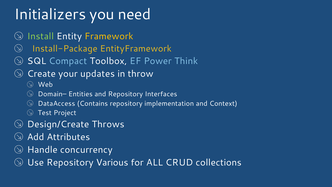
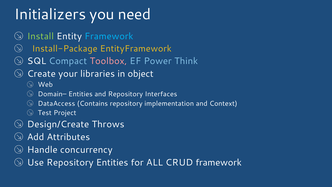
Framework at (109, 36) colour: yellow -> light blue
Toolbox colour: white -> pink
updates: updates -> libraries
throw: throw -> object
Repository Various: Various -> Entities
CRUD collections: collections -> framework
